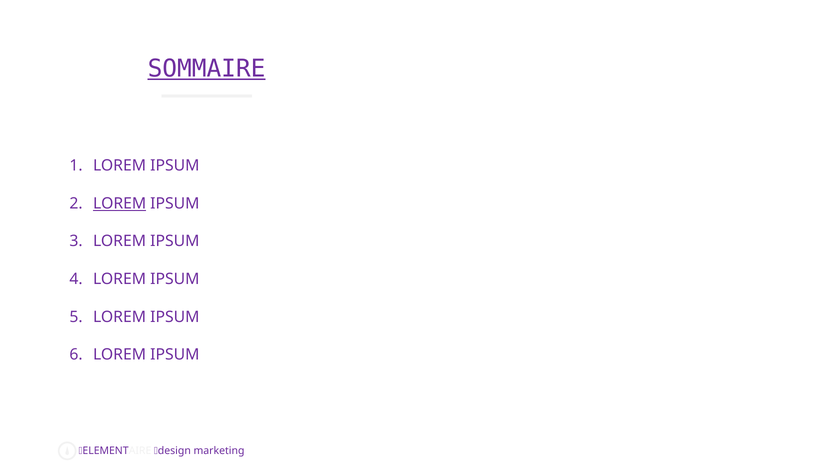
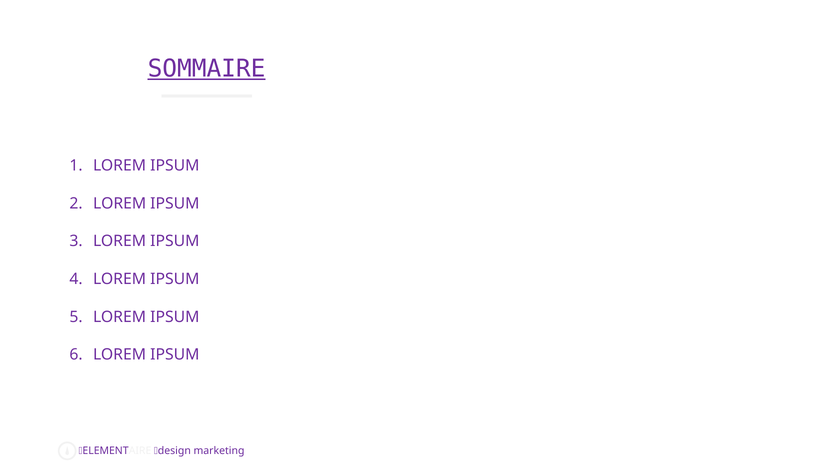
LOREM at (120, 204) underline: present -> none
